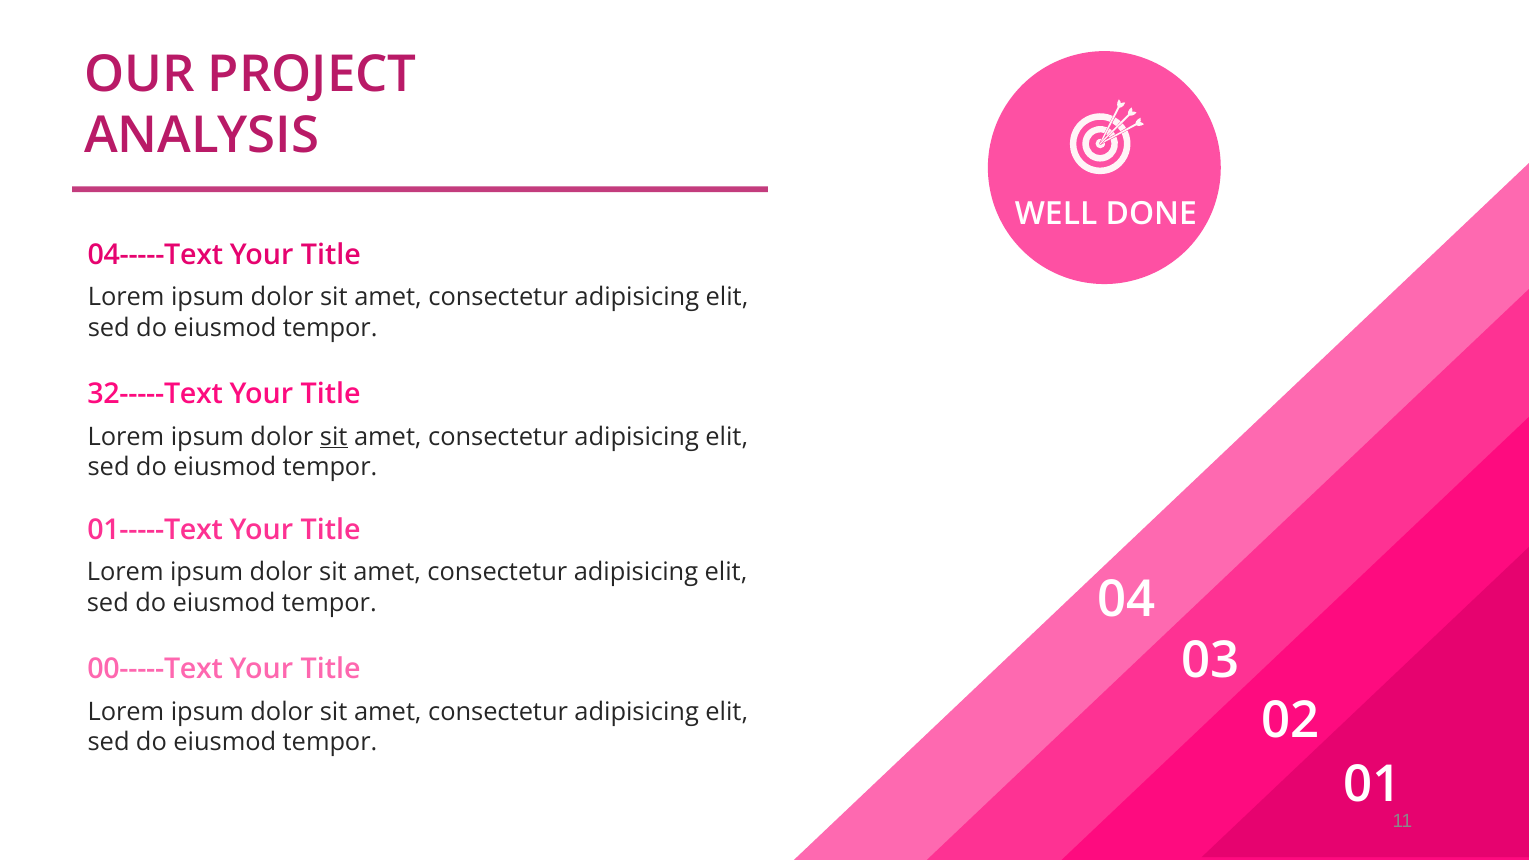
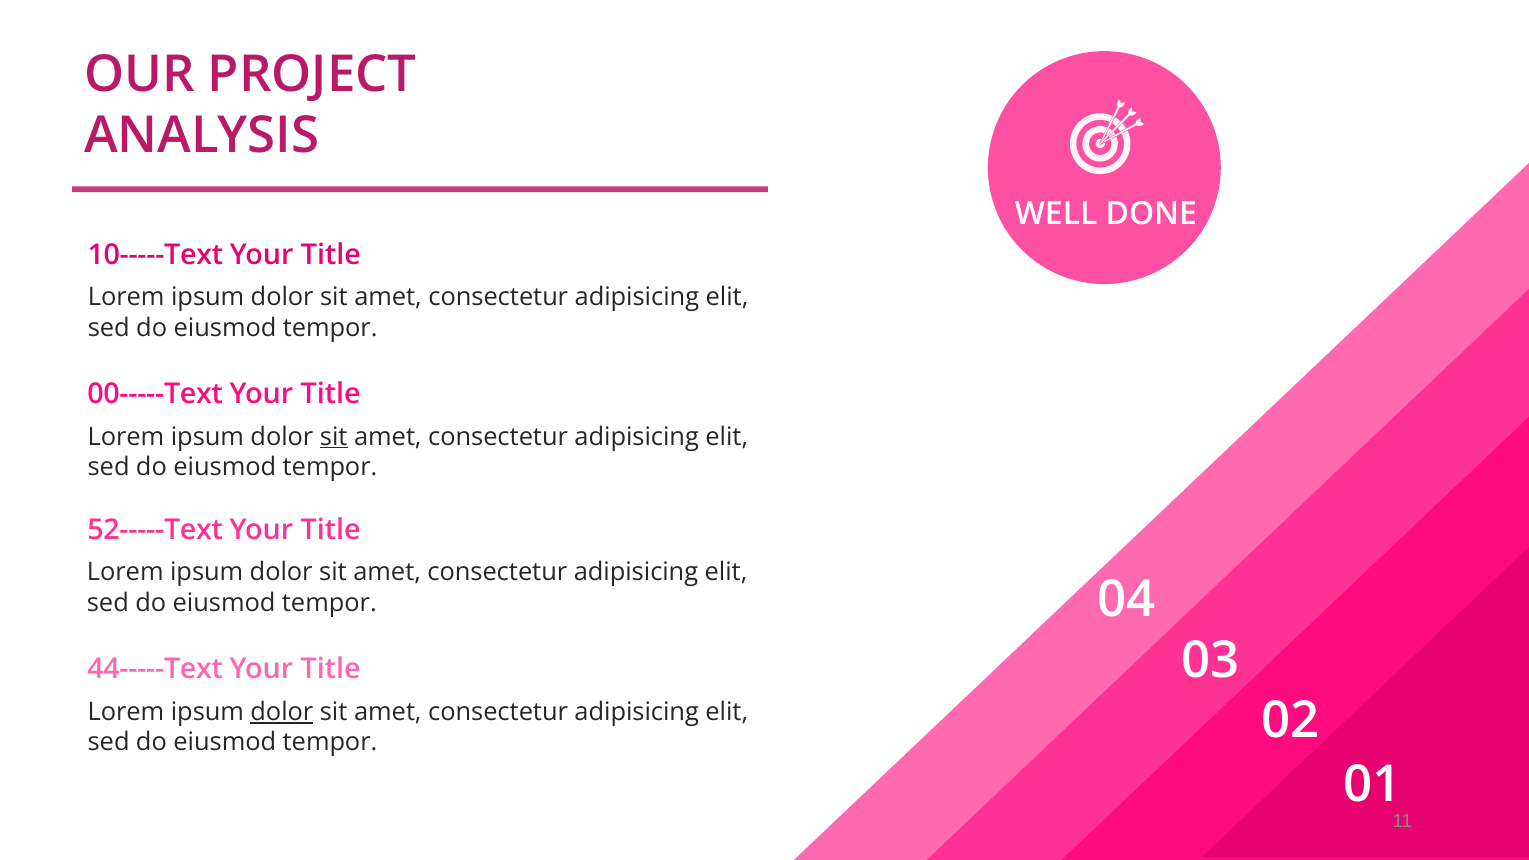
04-----Text: 04-----Text -> 10-----Text
32-----Text: 32-----Text -> 00-----Text
01-----Text: 01-----Text -> 52-----Text
00-----Text: 00-----Text -> 44-----Text
dolor at (282, 712) underline: none -> present
